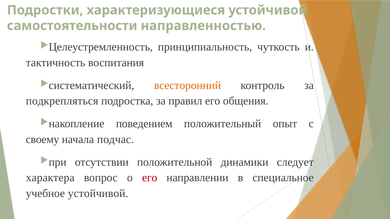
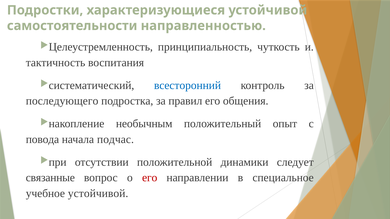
всесторонний colour: orange -> blue
подкрепляться: подкрепляться -> последующего
поведением: поведением -> необычным
своему: своему -> повода
характера: характера -> связанные
